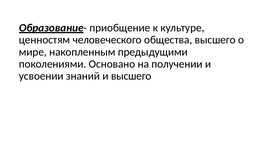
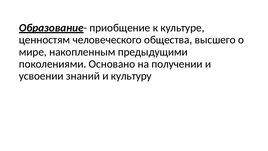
и высшего: высшего -> культуру
